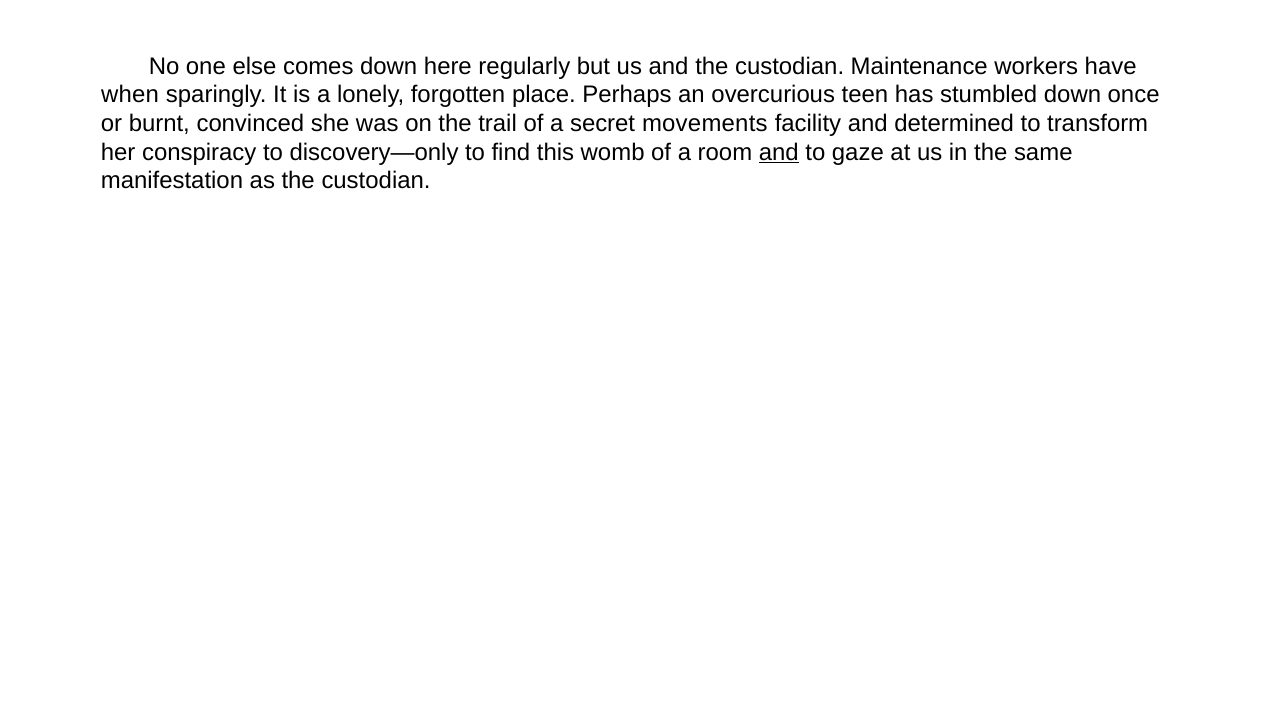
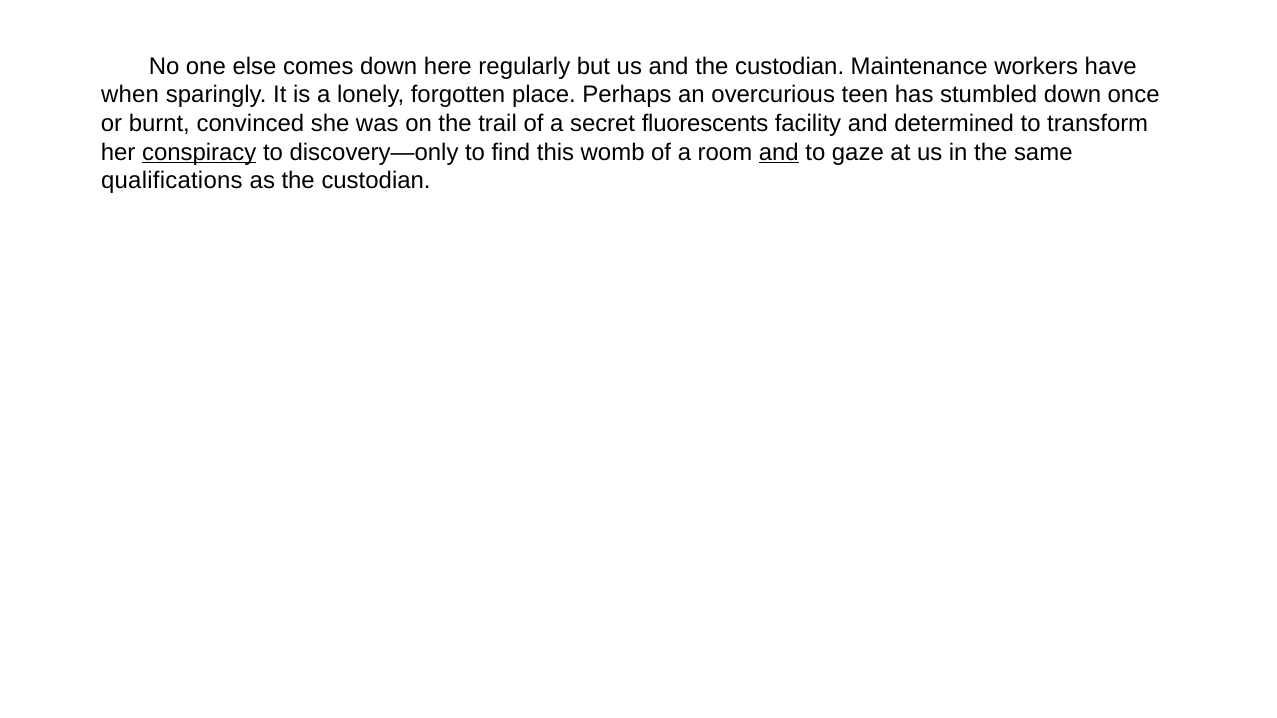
movements: movements -> fluorescents
conspiracy underline: none -> present
manifestation: manifestation -> qualifications
